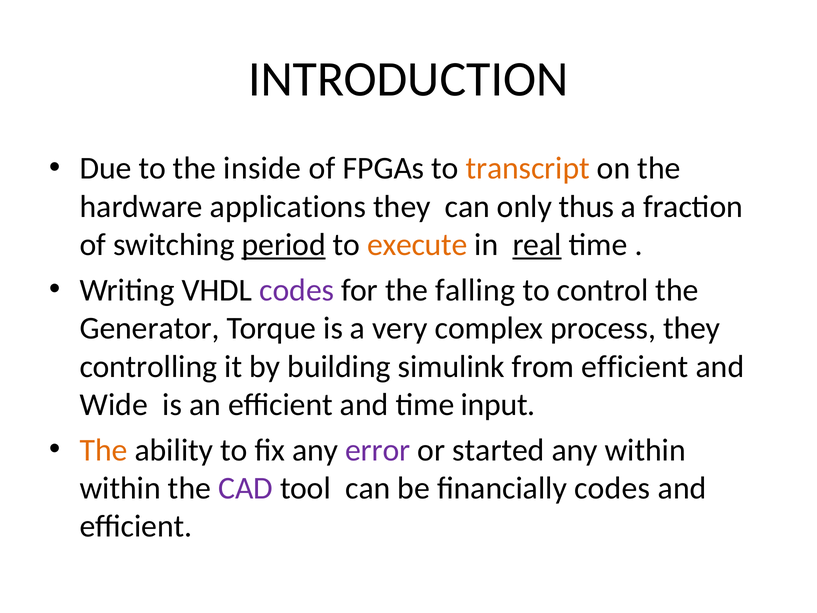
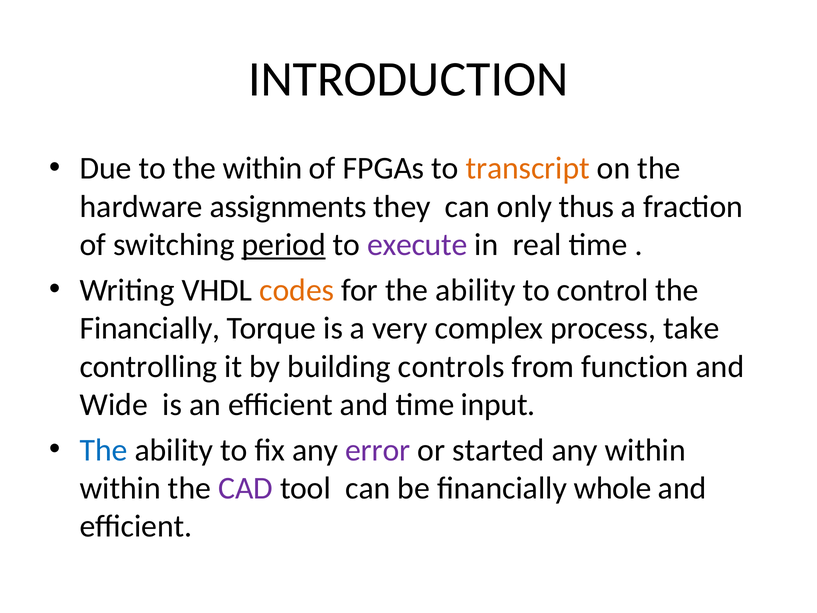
the inside: inside -> within
applications: applications -> assignments
execute colour: orange -> purple
real underline: present -> none
codes at (297, 290) colour: purple -> orange
for the falling: falling -> ability
Generator at (150, 328): Generator -> Financially
process they: they -> take
simulink: simulink -> controls
from efficient: efficient -> function
The at (104, 450) colour: orange -> blue
financially codes: codes -> whole
